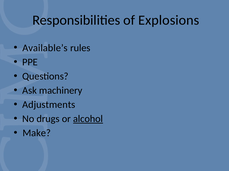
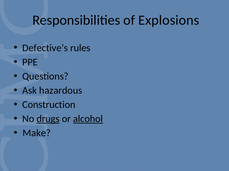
Available’s: Available’s -> Defective’s
machinery: machinery -> hazardous
Adjustments: Adjustments -> Construction
drugs underline: none -> present
